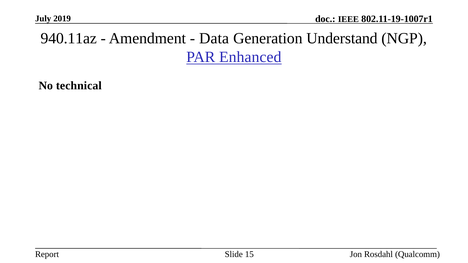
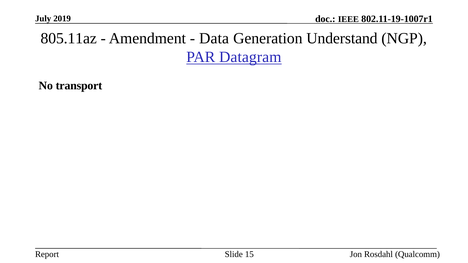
940.11az: 940.11az -> 805.11az
Enhanced: Enhanced -> Datagram
technical: technical -> transport
